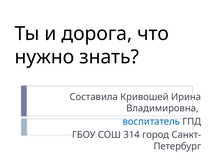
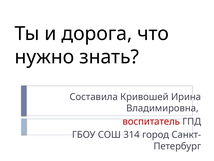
воспитатель colour: blue -> red
